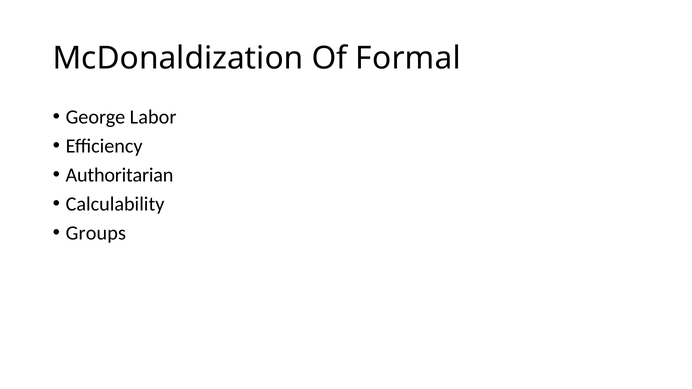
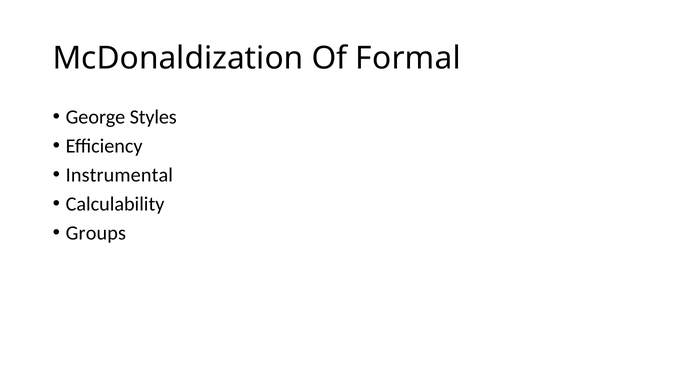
Labor: Labor -> Styles
Authoritarian: Authoritarian -> Instrumental
